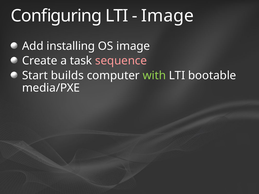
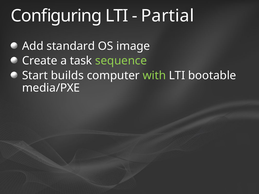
Image at (167, 16): Image -> Partial
installing: installing -> standard
sequence colour: pink -> light green
